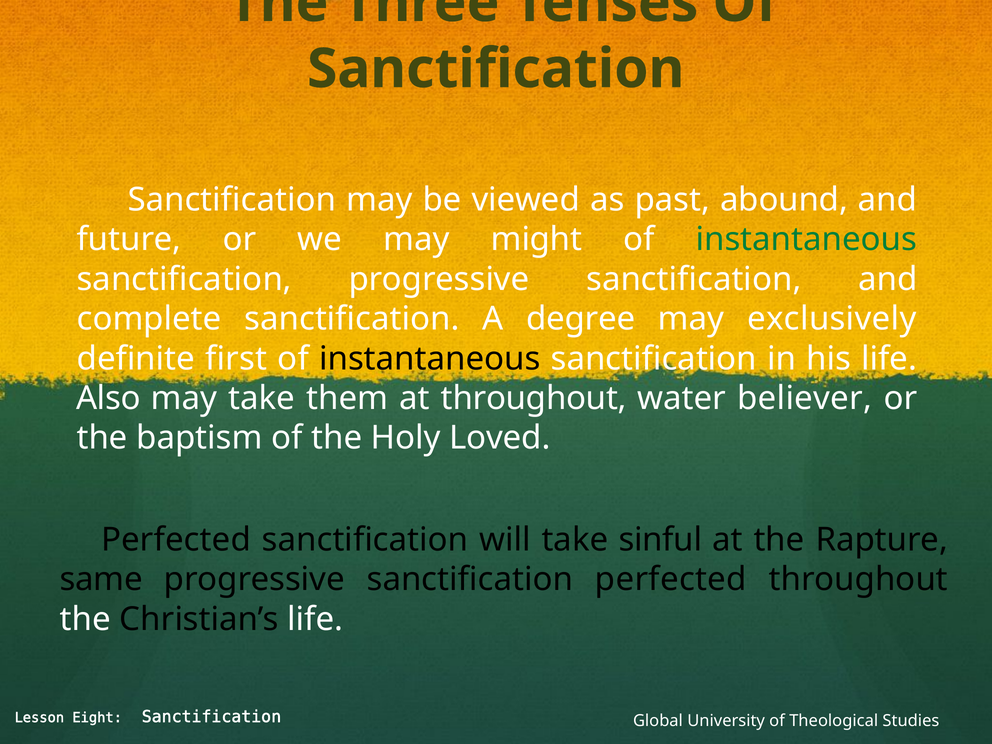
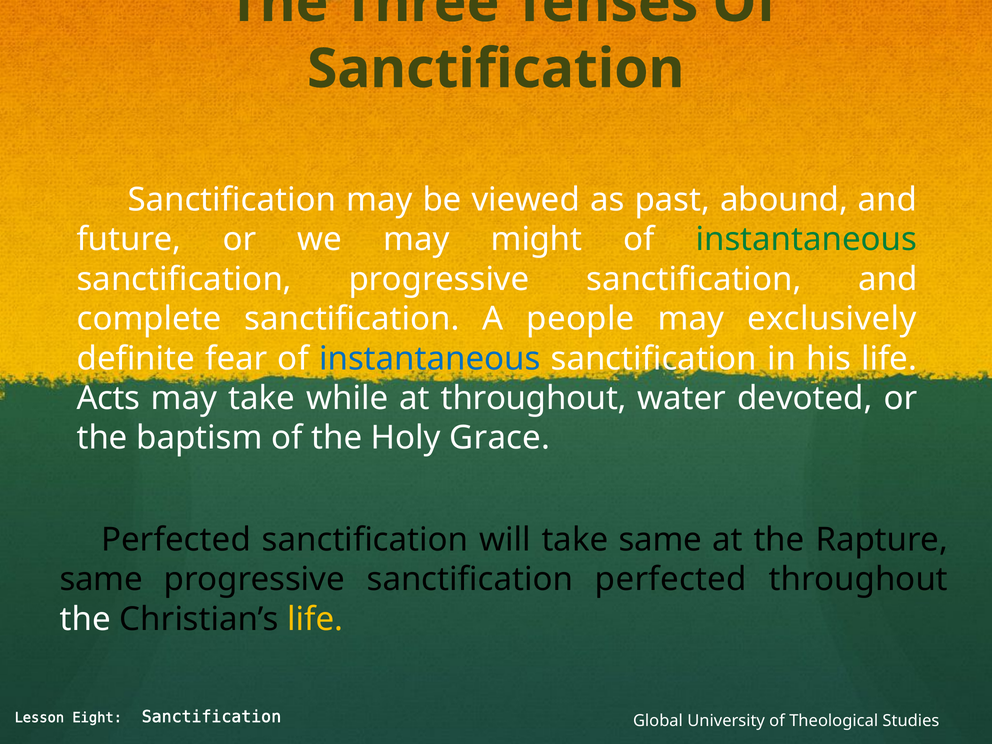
degree: degree -> people
first: first -> fear
instantaneous at (430, 359) colour: black -> blue
Also: Also -> Acts
them: them -> while
believer: believer -> devoted
Loved: Loved -> Grace
take sinful: sinful -> same
life at (315, 619) colour: white -> yellow
